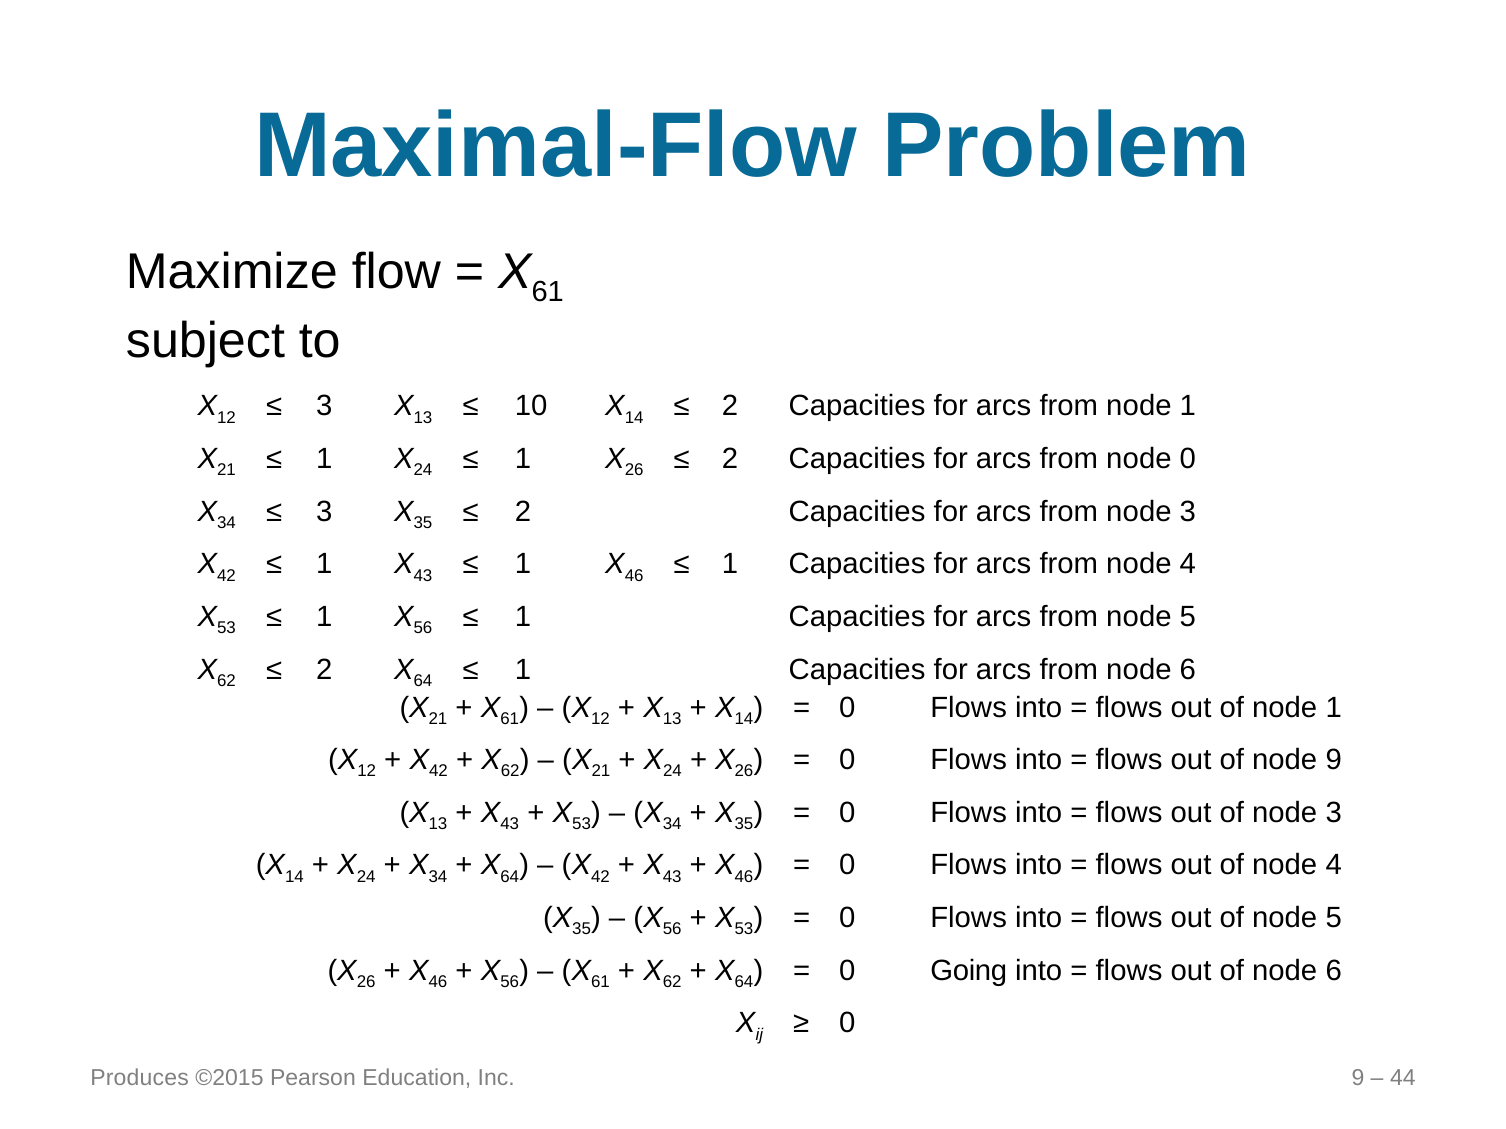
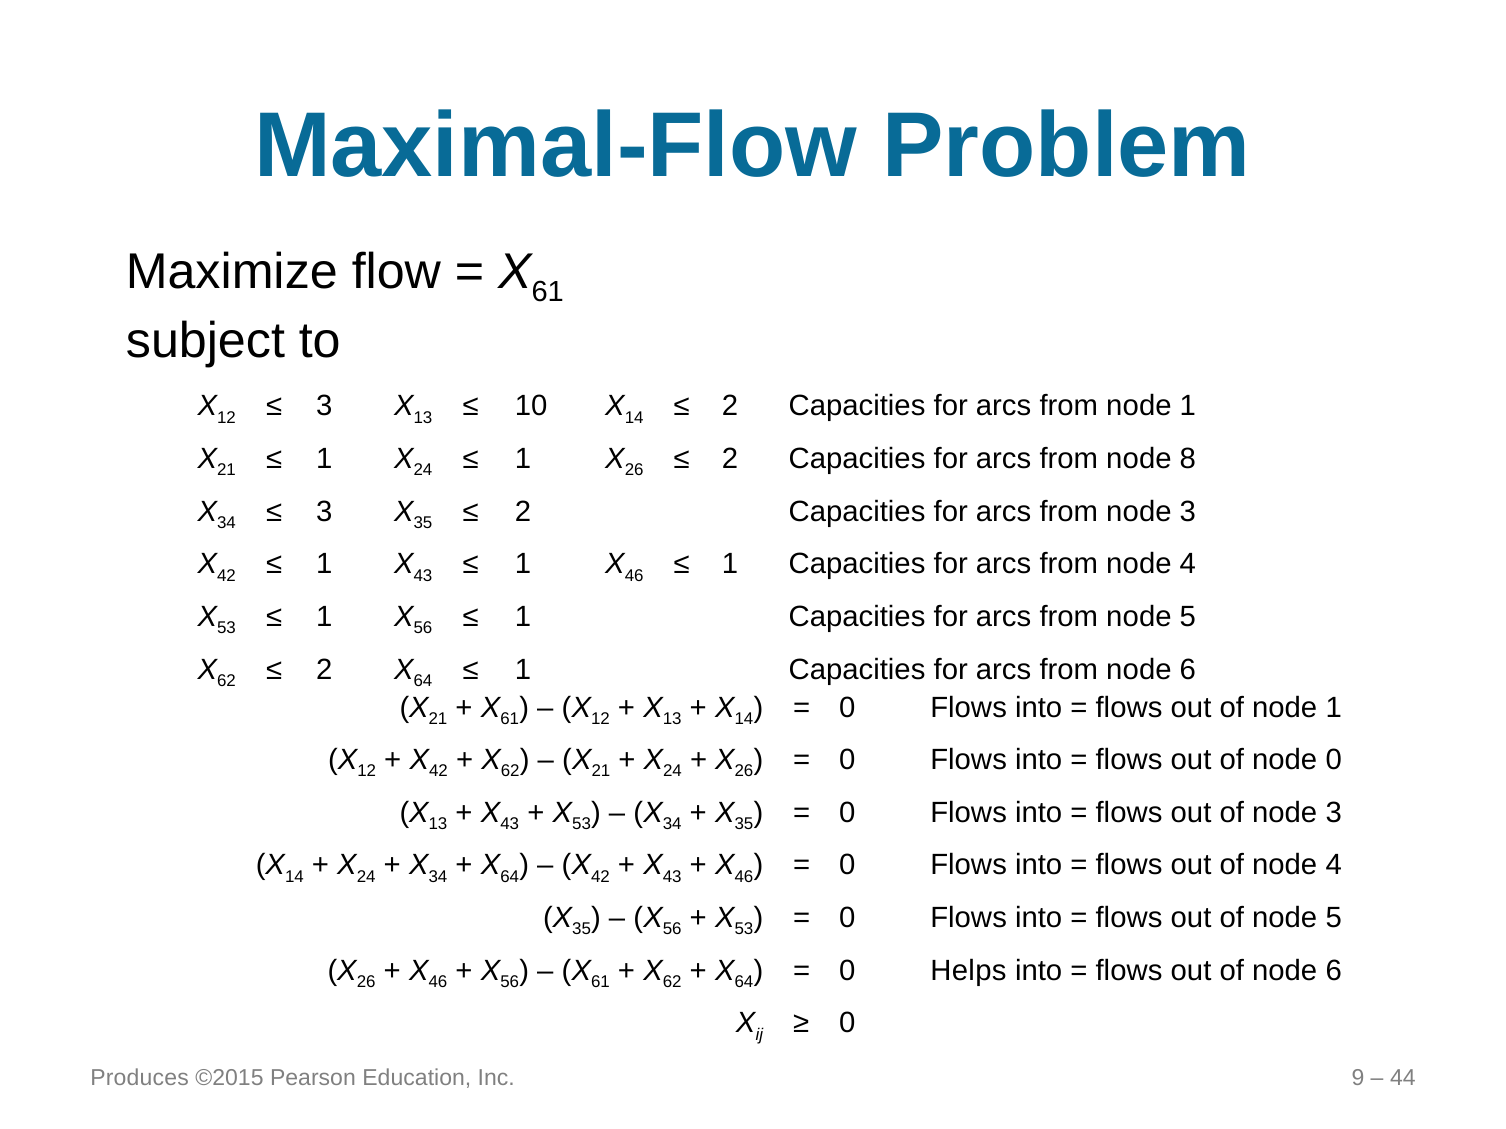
node 0: 0 -> 8
node 9: 9 -> 0
Going: Going -> Helps
